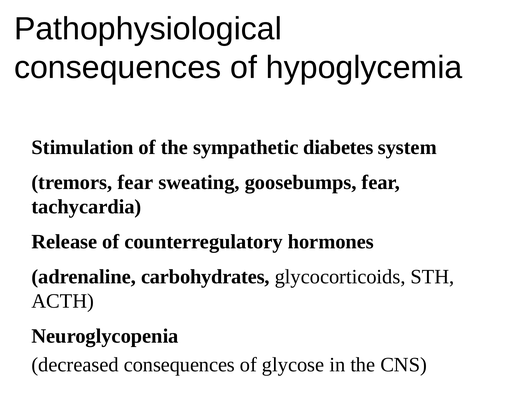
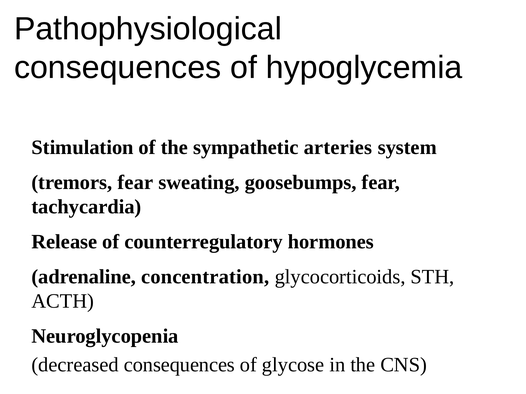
diabetes: diabetes -> arteries
carbohydrates: carbohydrates -> concentration
